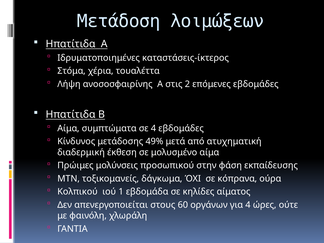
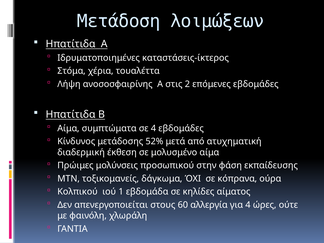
49%: 49% -> 52%
οργάνων: οργάνων -> αλλεργία
